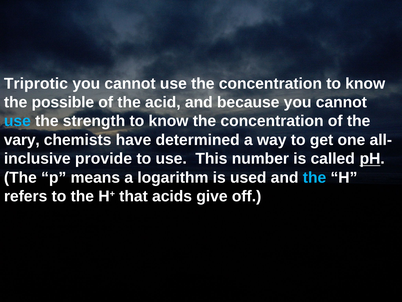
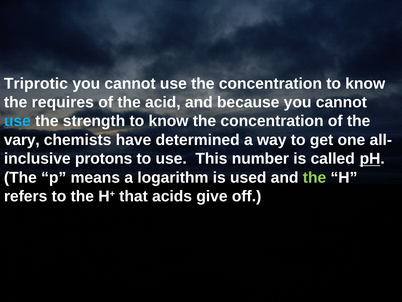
possible: possible -> requires
provide: provide -> protons
the at (315, 177) colour: light blue -> light green
